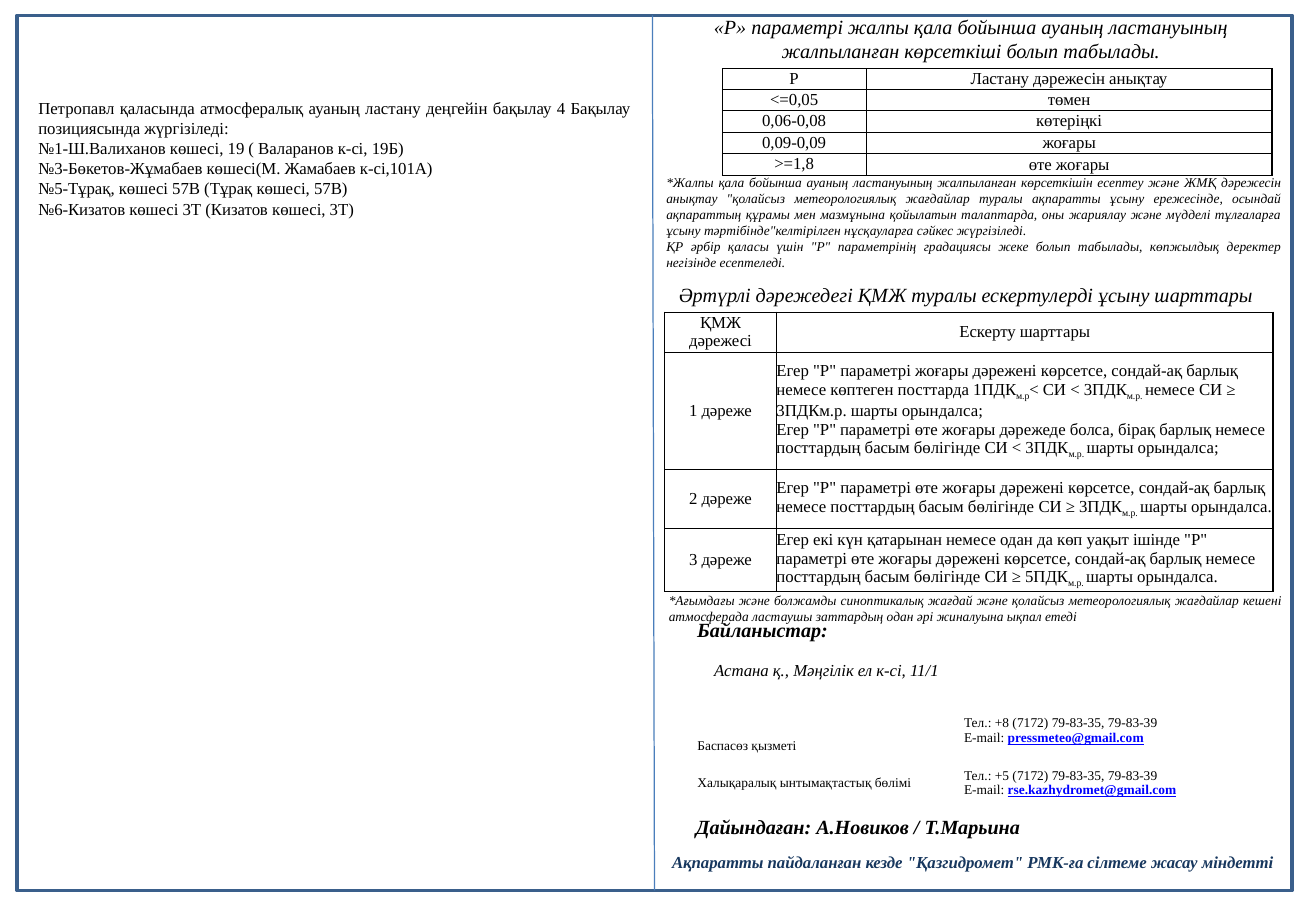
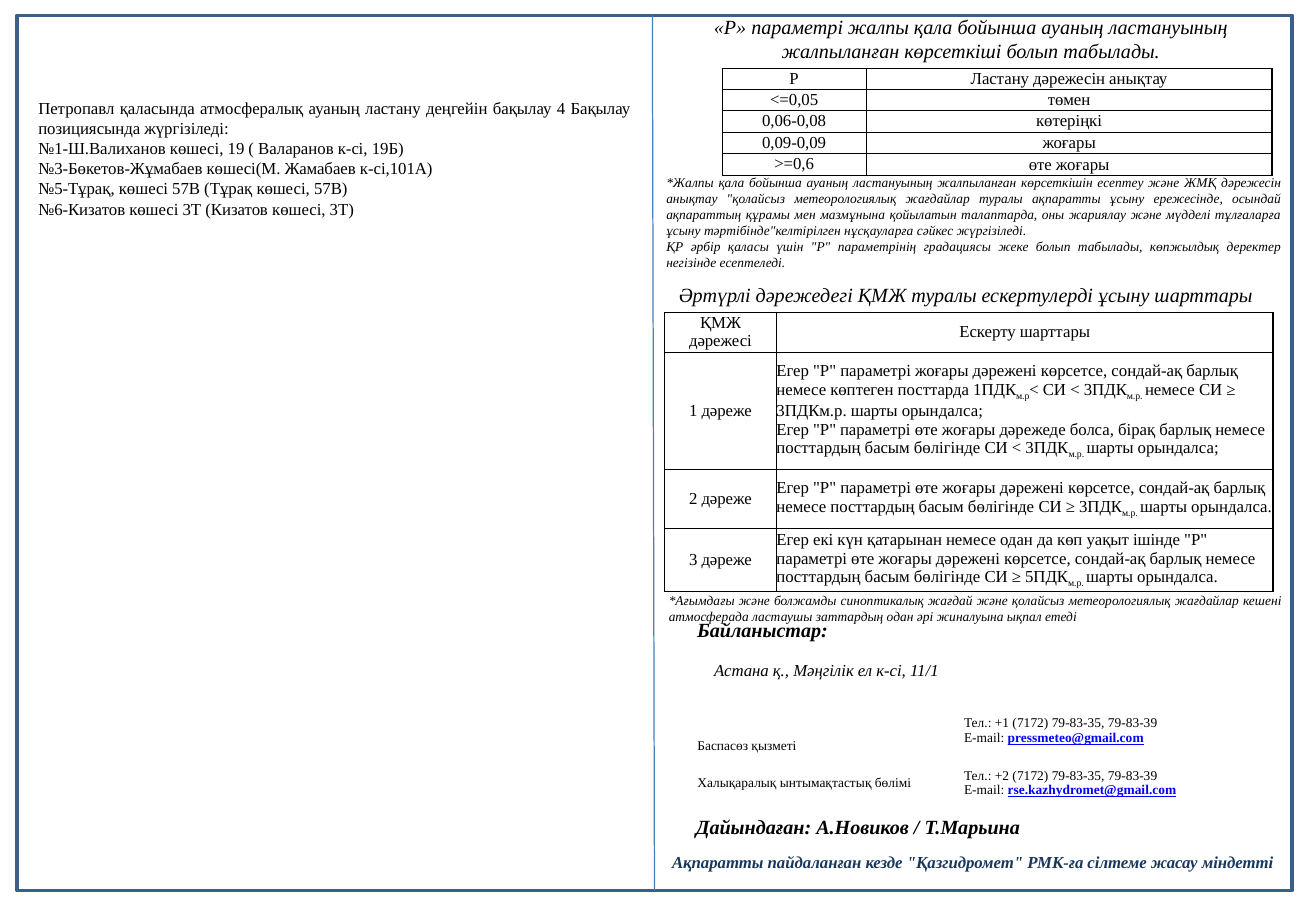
>=1,8: >=1,8 -> >=0,6
+8: +8 -> +1
+5: +5 -> +2
